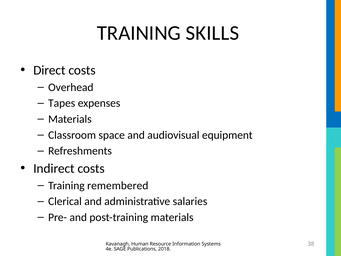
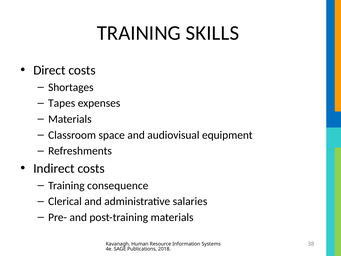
Overhead: Overhead -> Shortages
remembered: remembered -> consequence
